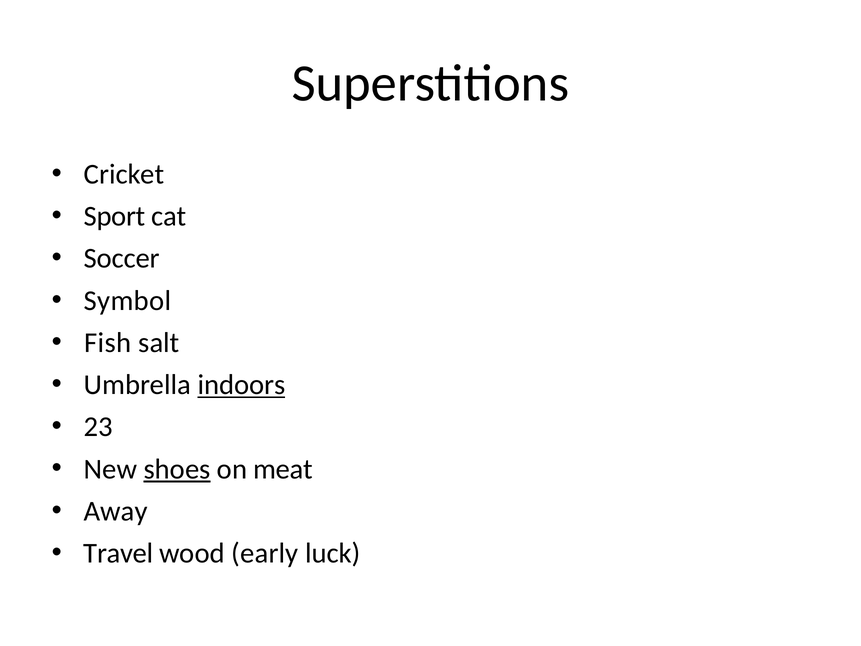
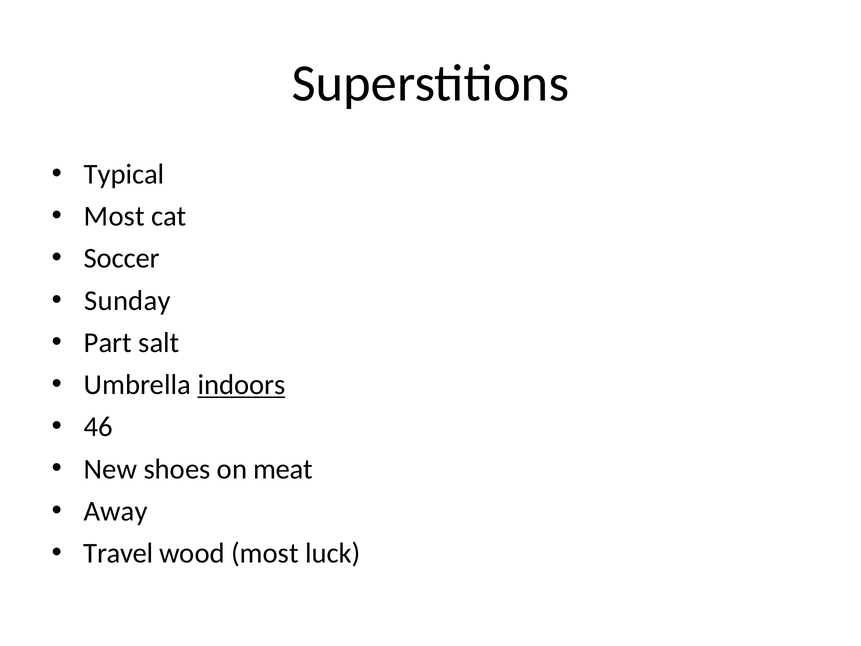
Cricket: Cricket -> Typical
Sport at (115, 216): Sport -> Most
Symbol: Symbol -> Sunday
Fish: Fish -> Part
23: 23 -> 46
shoes underline: present -> none
wood early: early -> most
